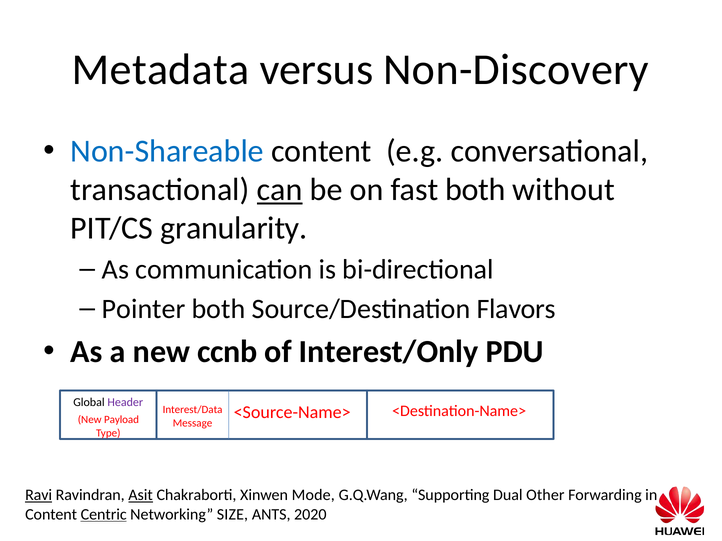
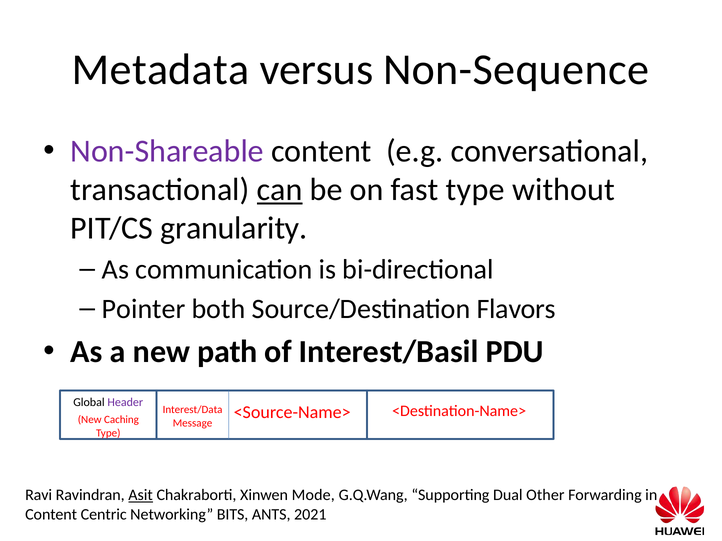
Non-Discovery: Non-Discovery -> Non-Sequence
Non-Shareable colour: blue -> purple
fast both: both -> type
ccnb: ccnb -> path
Interest/Only: Interest/Only -> Interest/Basil
Payload: Payload -> Caching
Ravi underline: present -> none
Centric underline: present -> none
SIZE: SIZE -> BITS
2020: 2020 -> 2021
